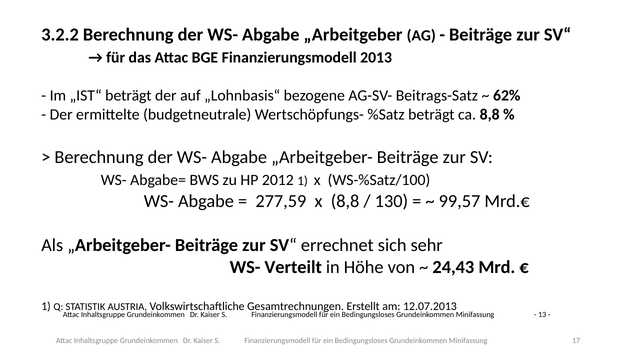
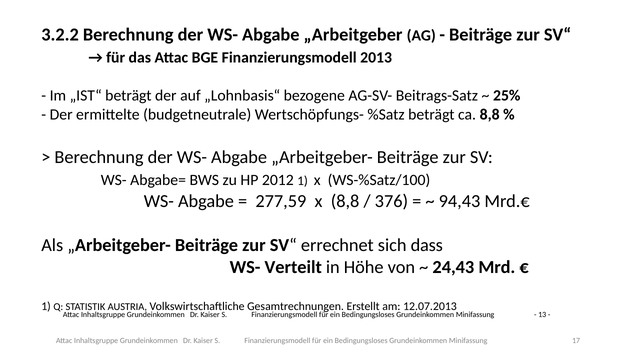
62%: 62% -> 25%
130: 130 -> 376
99,57: 99,57 -> 94,43
sehr: sehr -> dass
